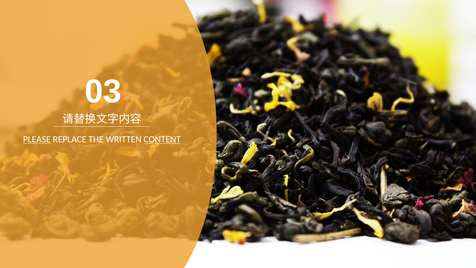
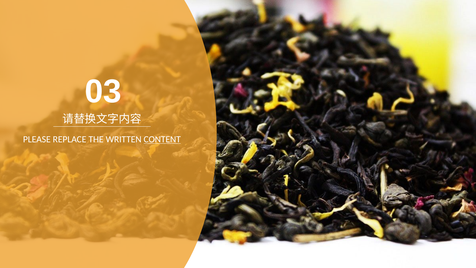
PLEASE underline: present -> none
